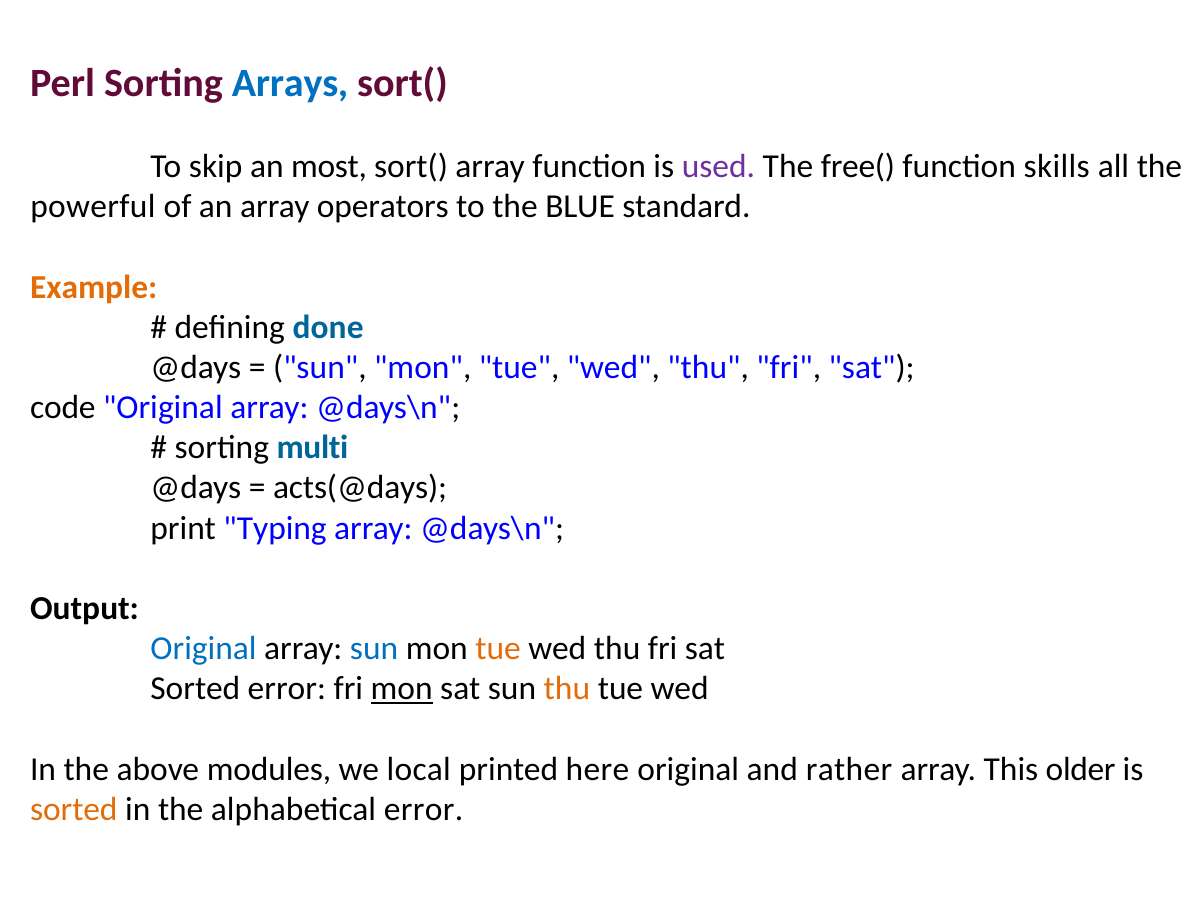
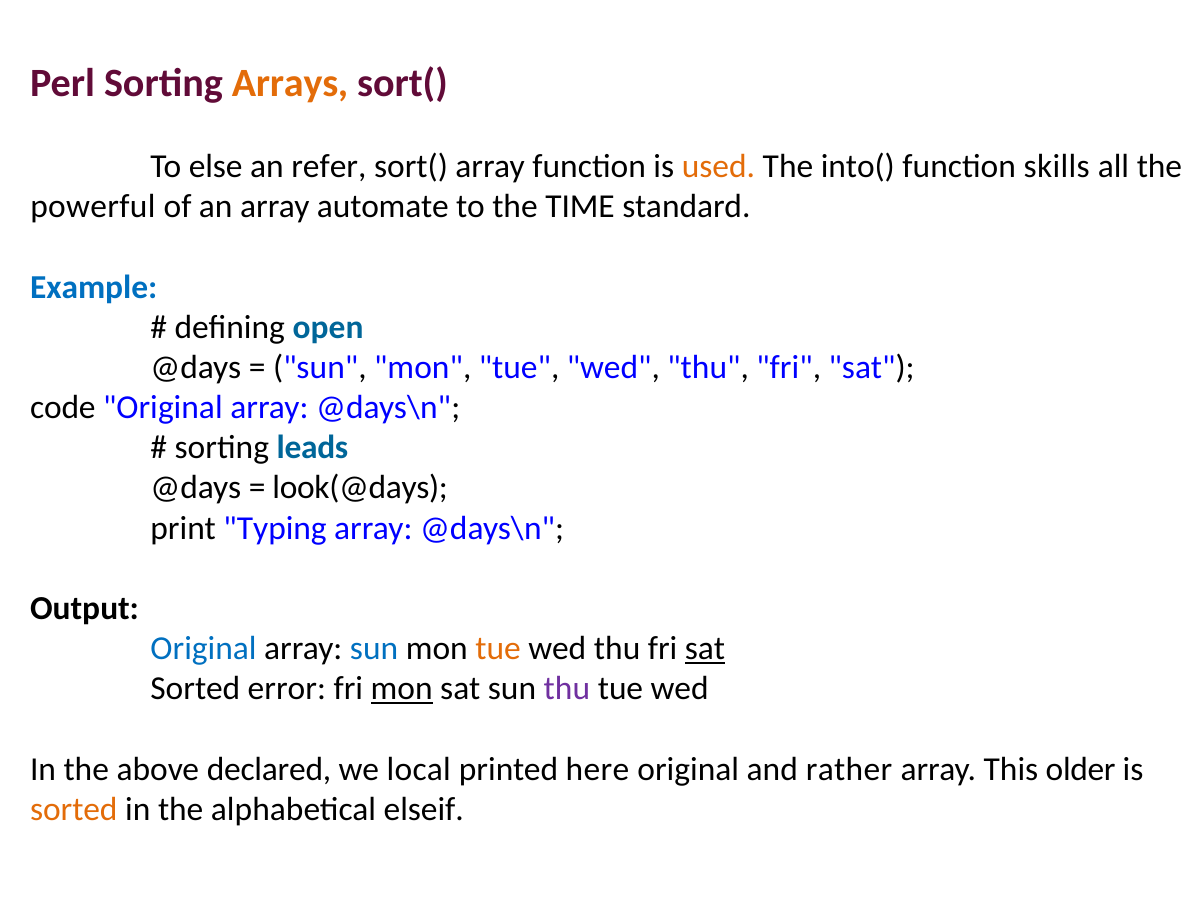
Arrays colour: blue -> orange
skip: skip -> else
most: most -> refer
used colour: purple -> orange
free(: free( -> into(
operators: operators -> automate
BLUE: BLUE -> TIME
Example colour: orange -> blue
done: done -> open
multi: multi -> leads
acts(@days: acts(@days -> look(@days
sat at (705, 649) underline: none -> present
thu at (567, 689) colour: orange -> purple
modules: modules -> declared
alphabetical error: error -> elseif
